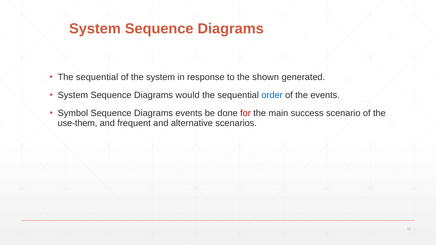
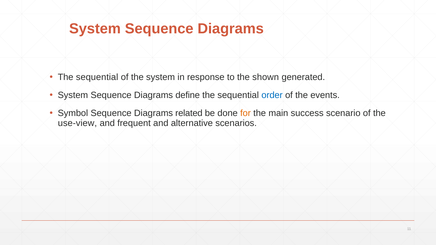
would: would -> define
Diagrams events: events -> related
for colour: red -> orange
use-them: use-them -> use-view
